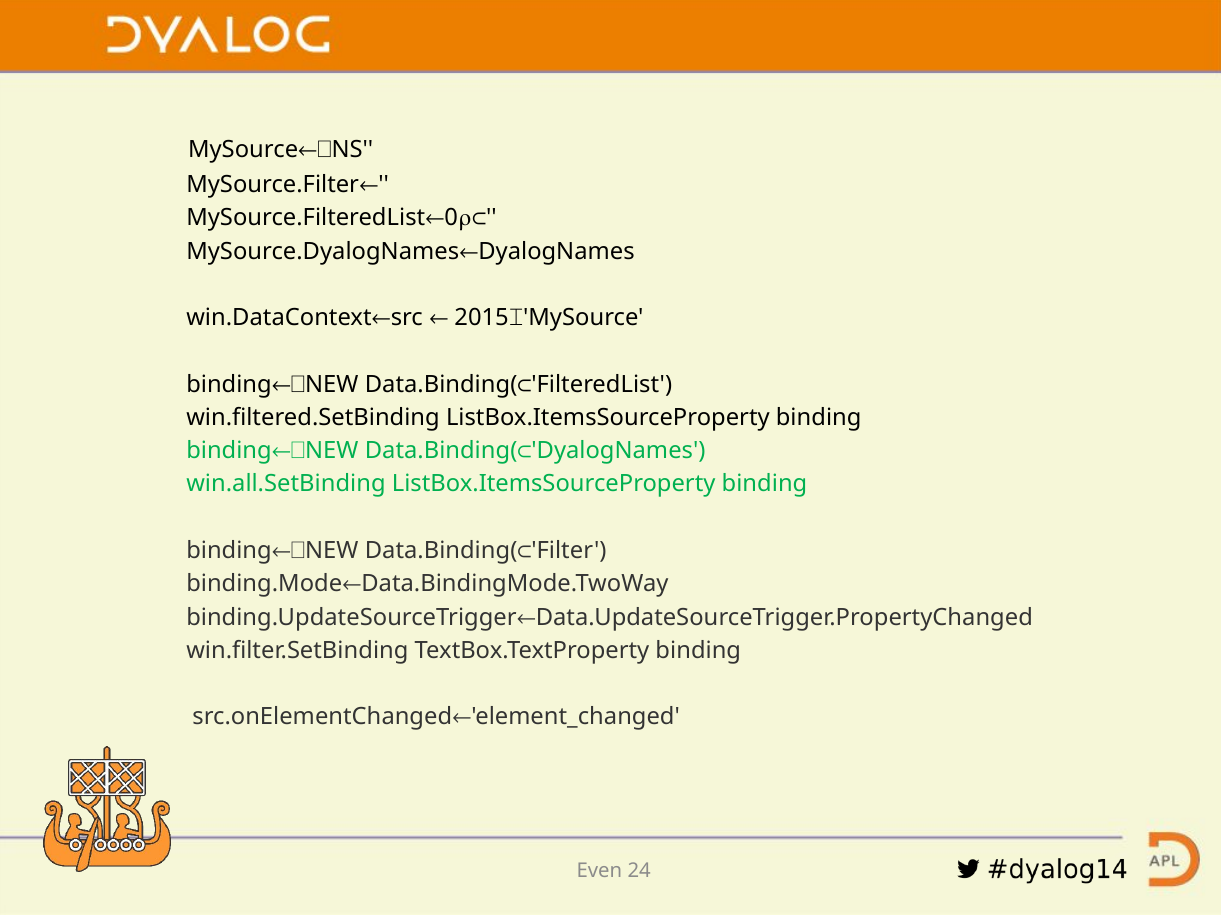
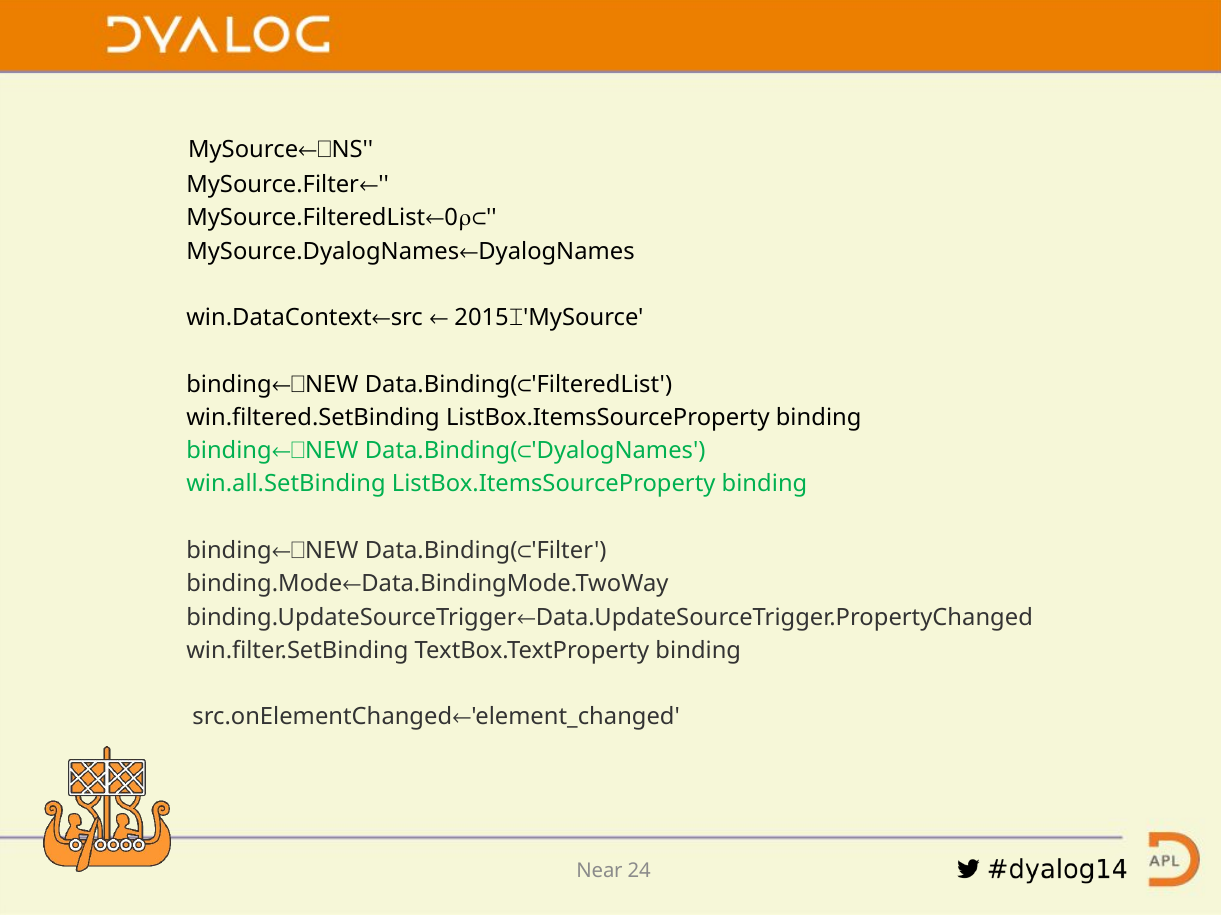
Even: Even -> Near
